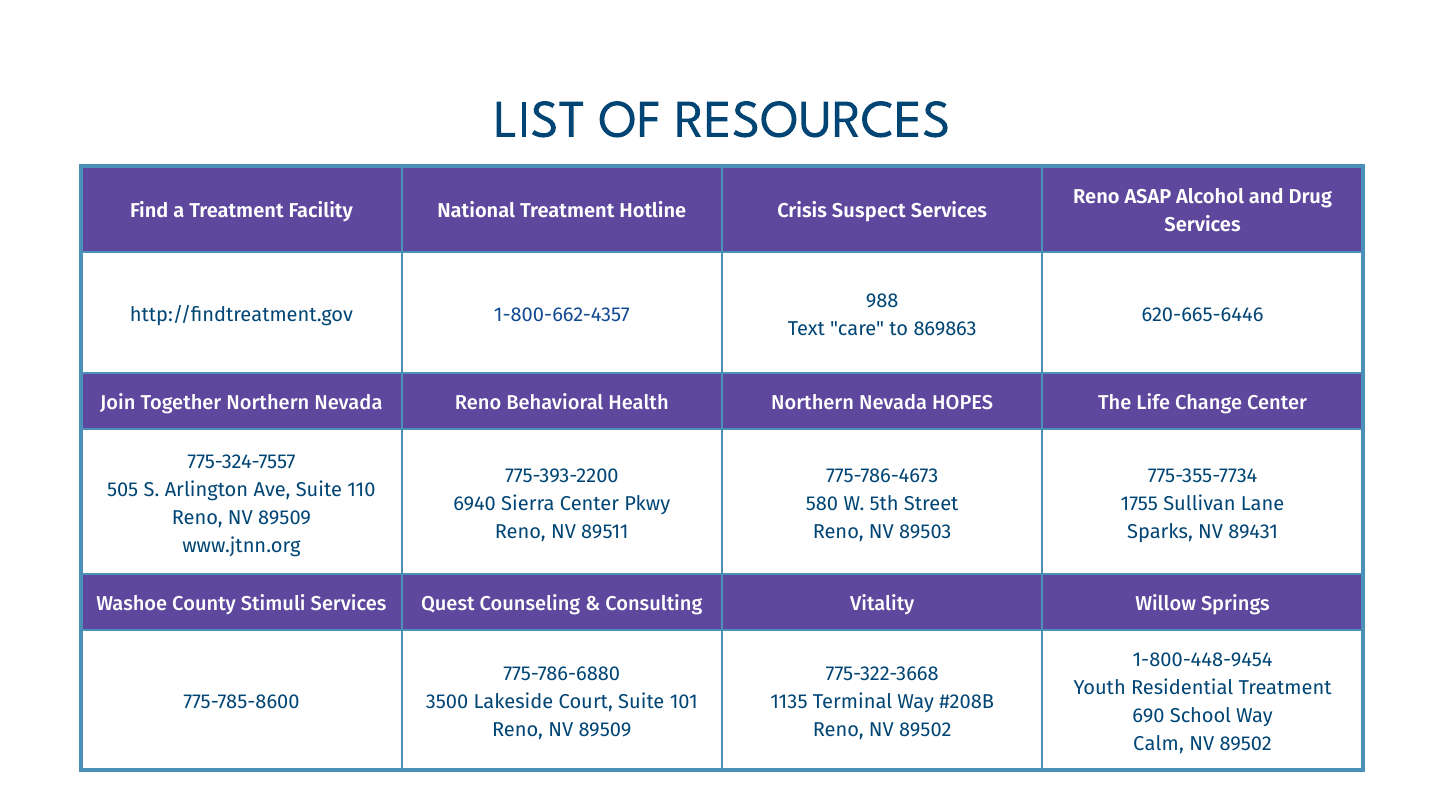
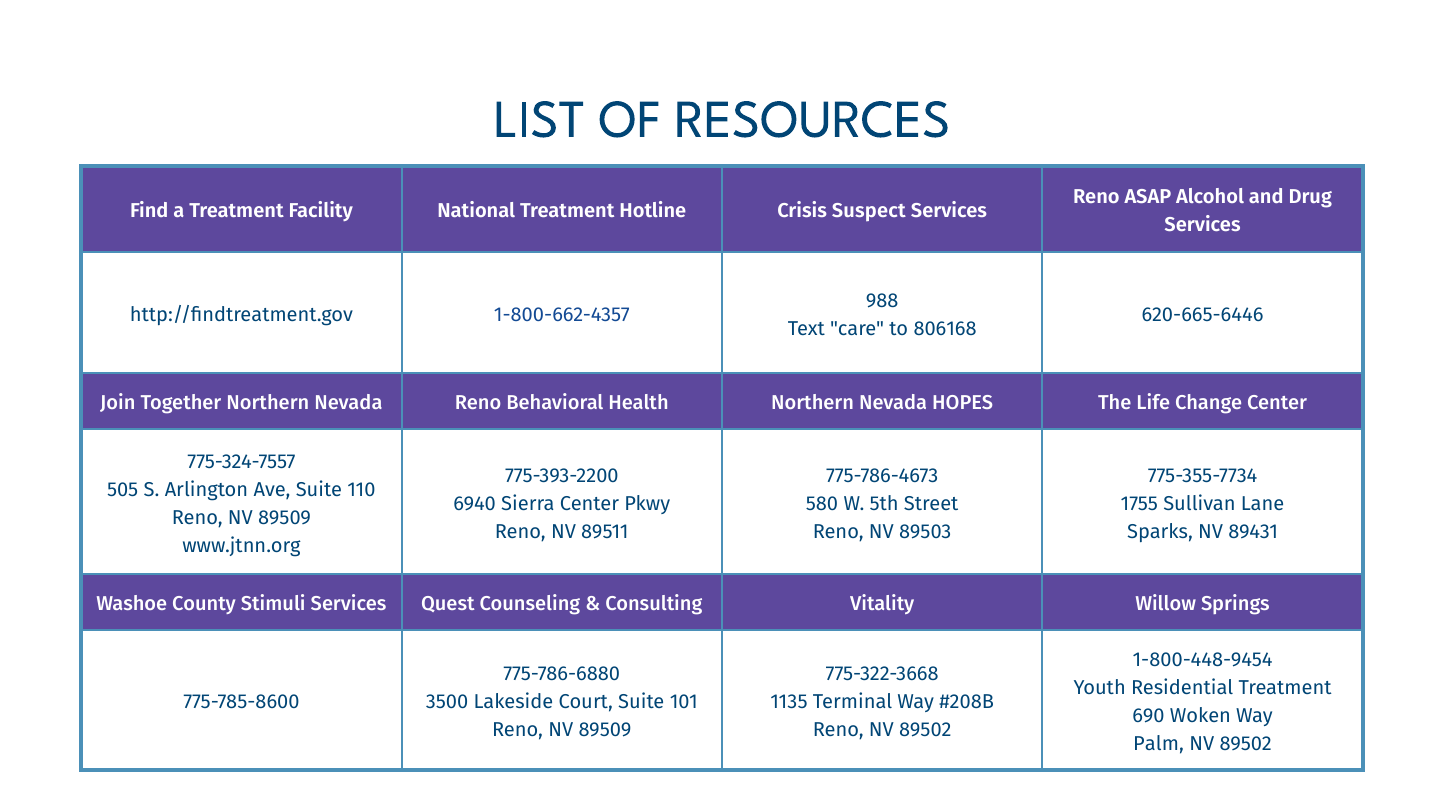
869863: 869863 -> 806168
School: School -> Woken
Calm: Calm -> Palm
